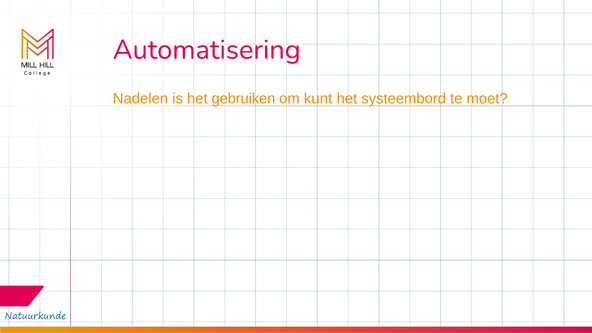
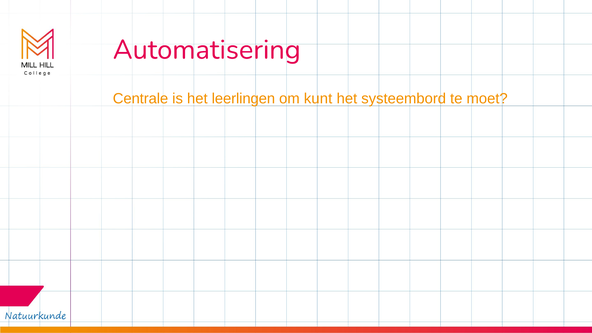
Nadelen: Nadelen -> Centrale
gebruiken: gebruiken -> leerlingen
